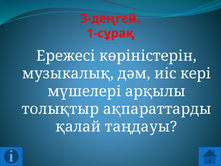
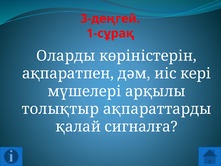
Ережесі: Ережесі -> Оларды
музыкалық: музыкалық -> ақпаратпен
таңдауы: таңдауы -> сигналға
